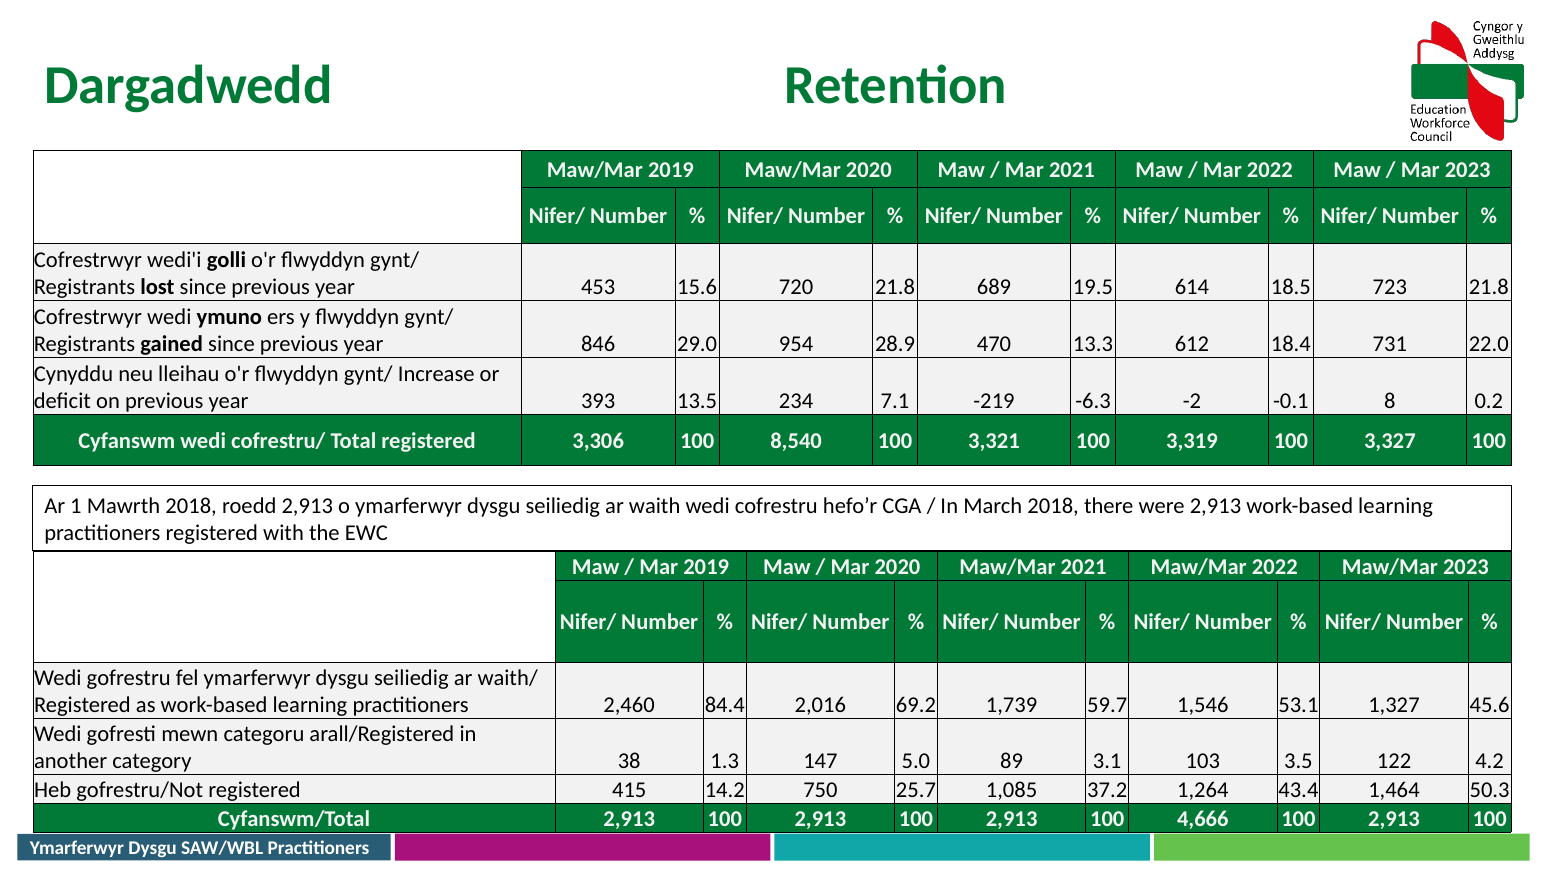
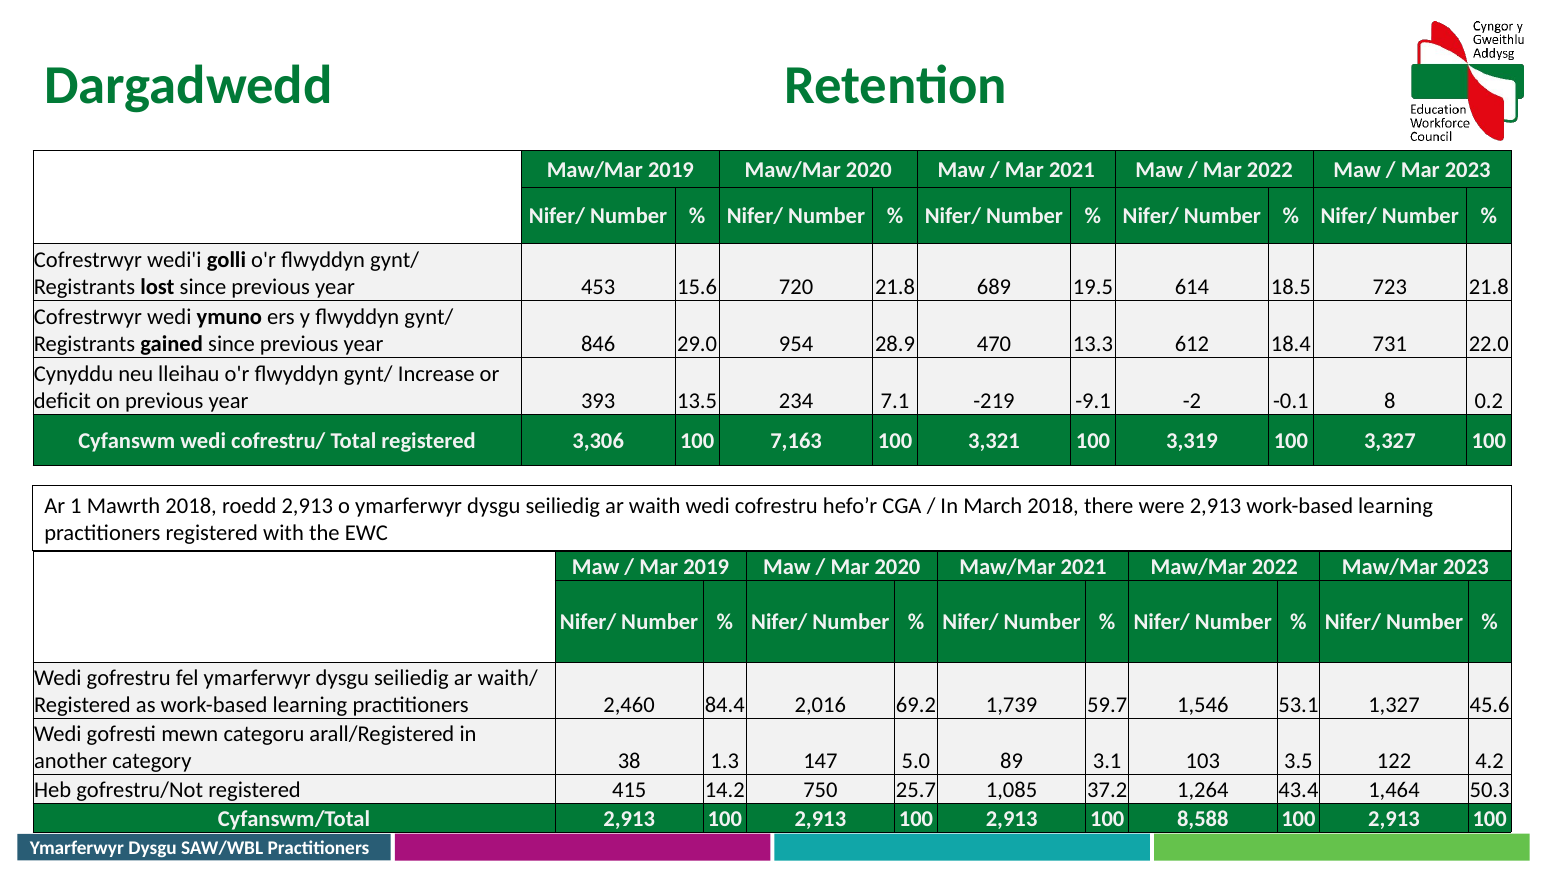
-6.3: -6.3 -> -9.1
8,540: 8,540 -> 7,163
4,666: 4,666 -> 8,588
